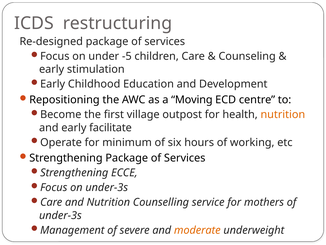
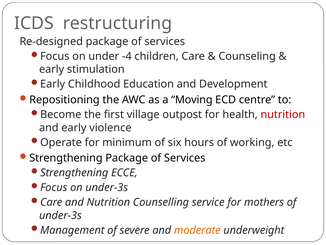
-5: -5 -> -4
nutrition at (283, 114) colour: orange -> red
facilitate: facilitate -> violence
